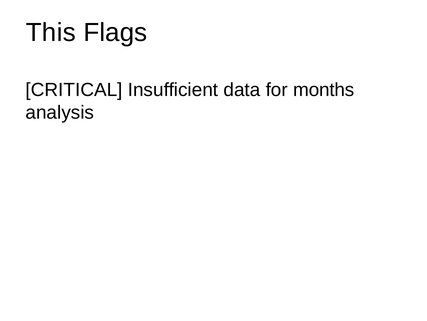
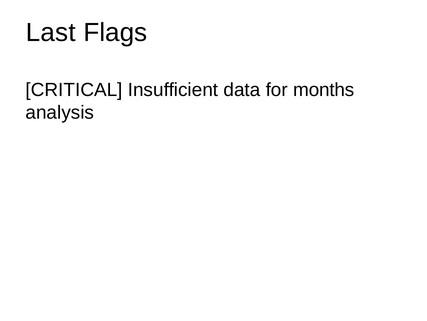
This: This -> Last
